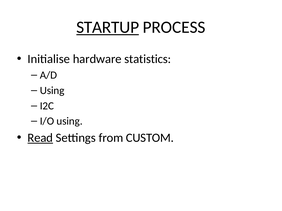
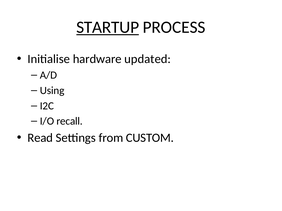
statistics: statistics -> updated
I/O using: using -> recall
Read underline: present -> none
